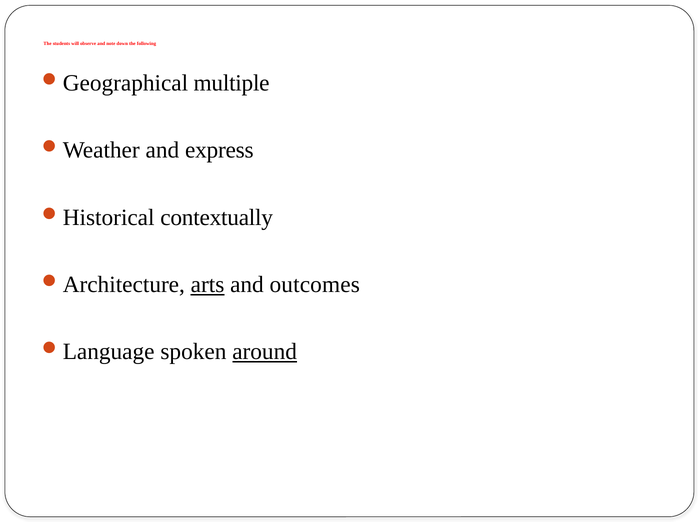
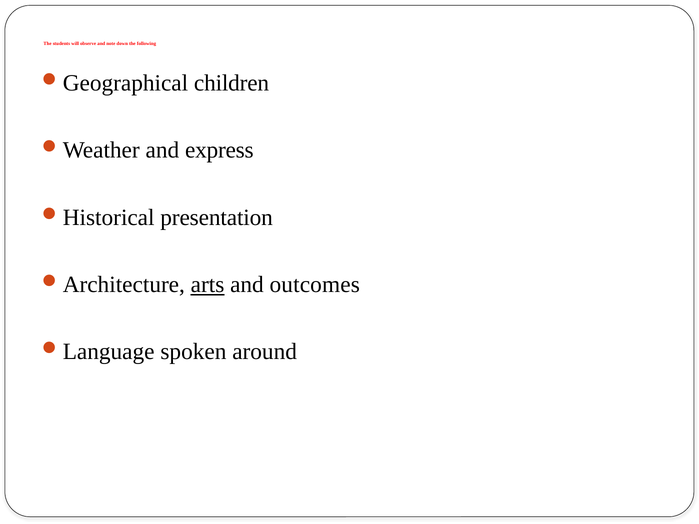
multiple: multiple -> children
contextually: contextually -> presentation
around underline: present -> none
